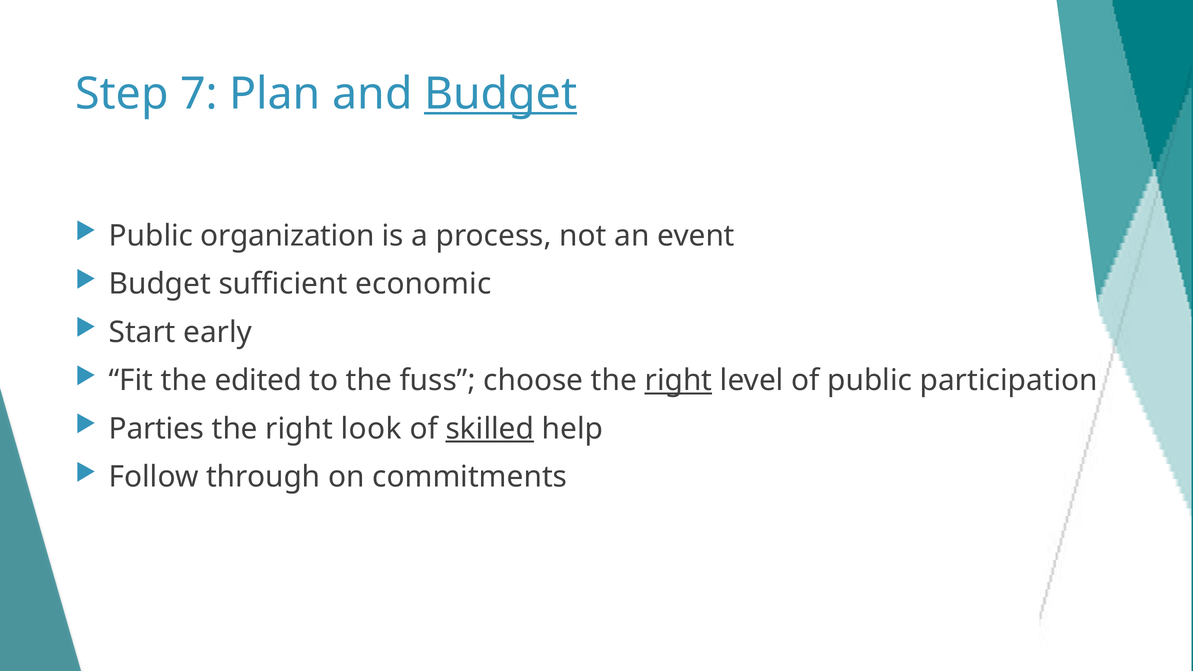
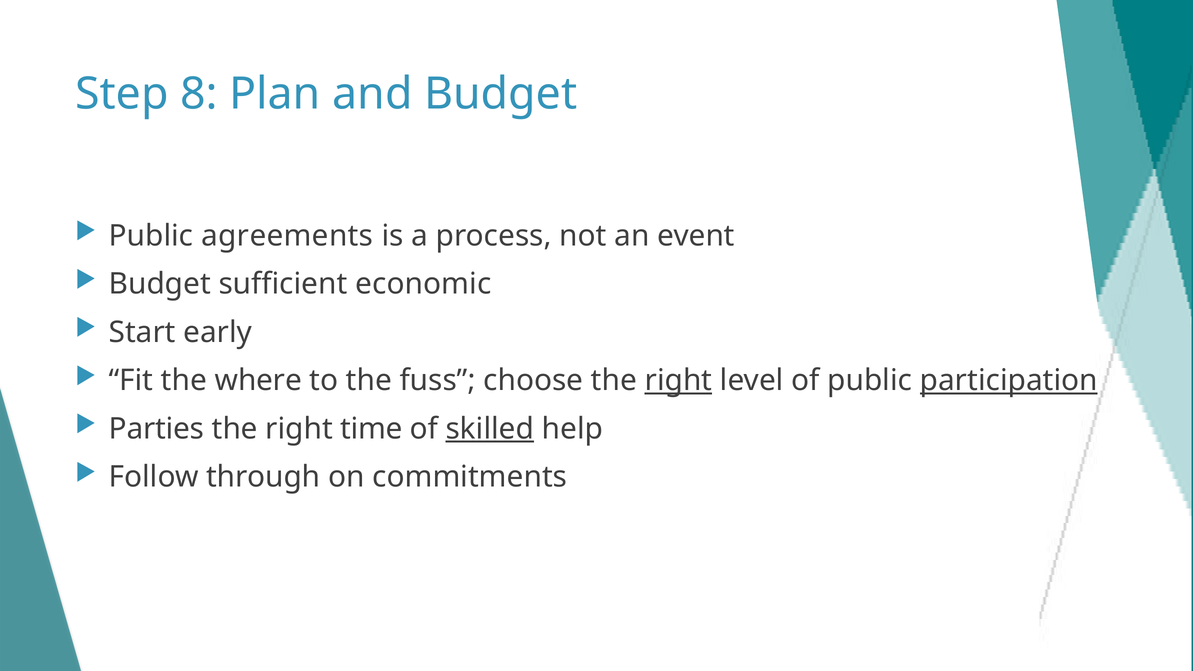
7: 7 -> 8
Budget at (501, 94) underline: present -> none
organization: organization -> agreements
edited: edited -> where
participation underline: none -> present
look: look -> time
